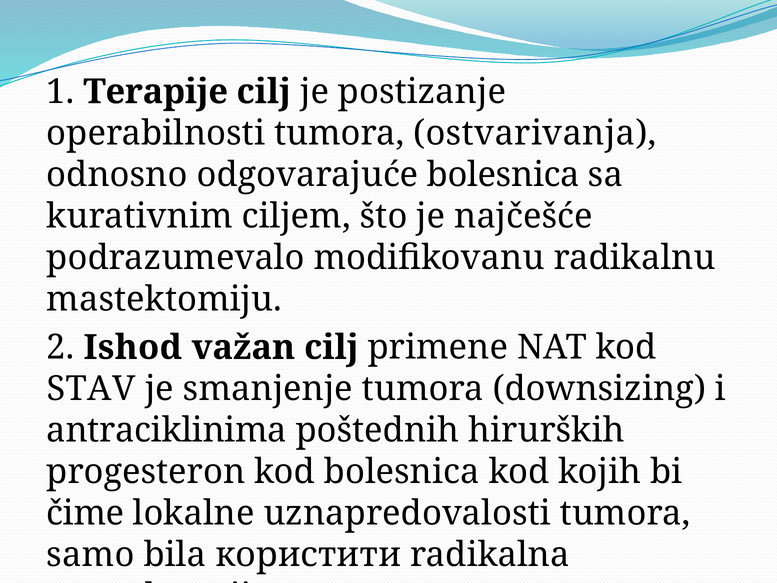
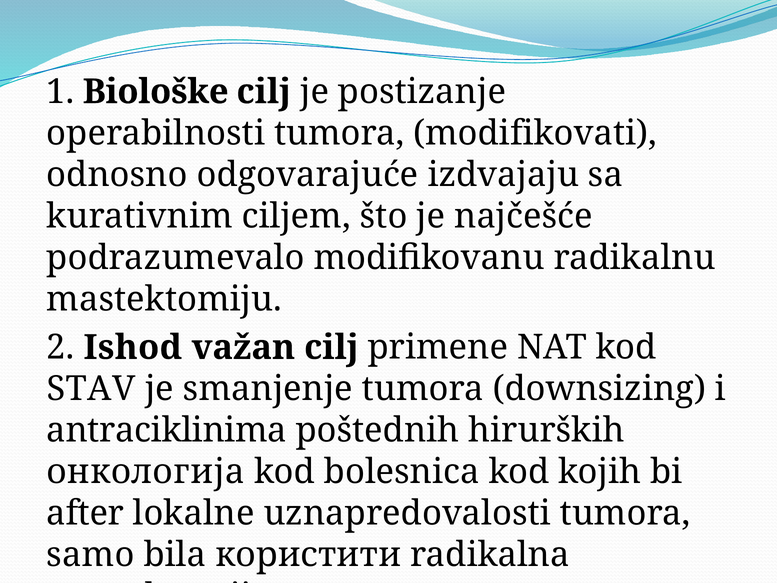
Terapije: Terapije -> Biološke
ostvarivanja: ostvarivanja -> modifikovati
odgovarajuće bolesnica: bolesnica -> izdvajaju
progesteron: progesteron -> онкологија
čime: čime -> after
